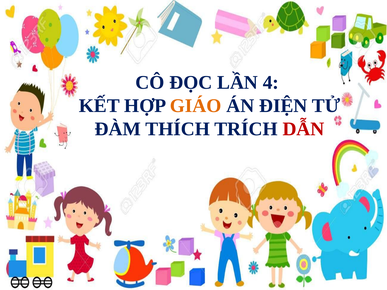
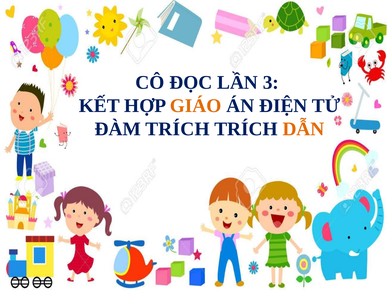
4: 4 -> 3
ĐÀM THÍCH: THÍCH -> TRÍCH
DẪN colour: red -> orange
